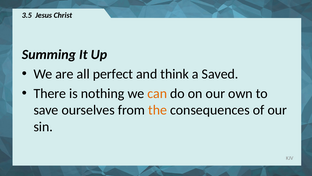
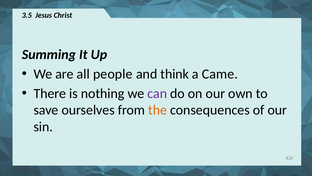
perfect: perfect -> people
Saved: Saved -> Came
can colour: orange -> purple
